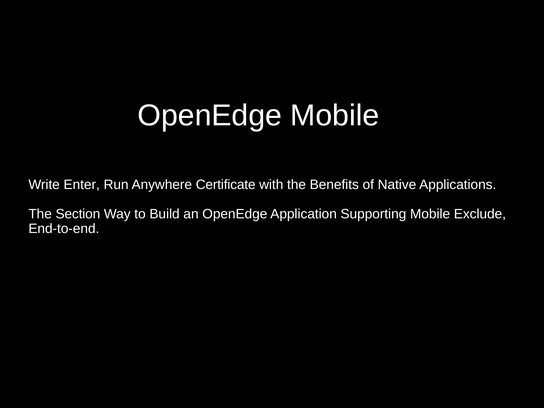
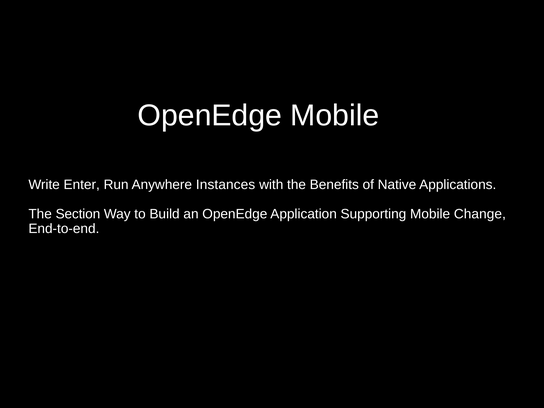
Certificate: Certificate -> Instances
Exclude: Exclude -> Change
